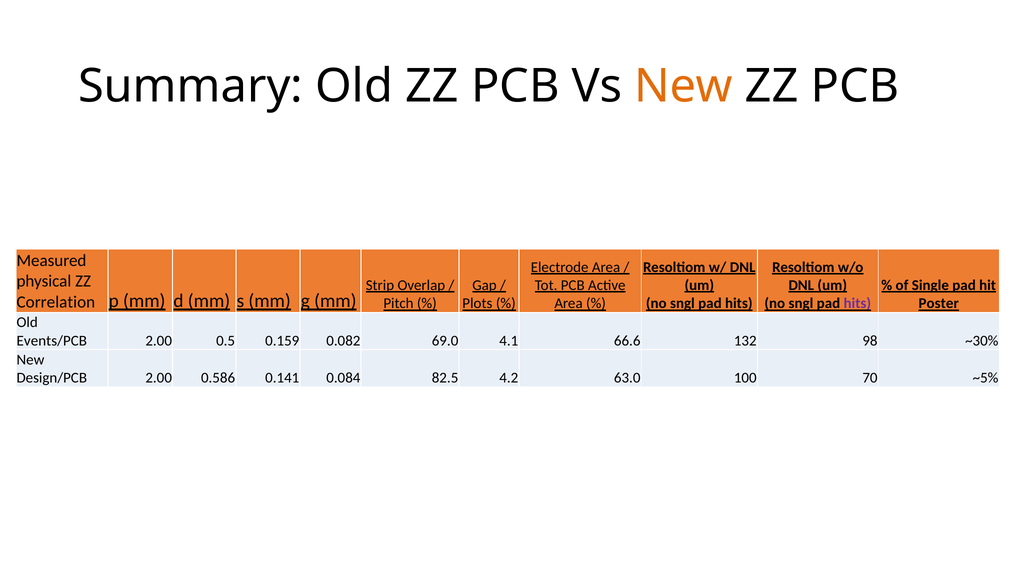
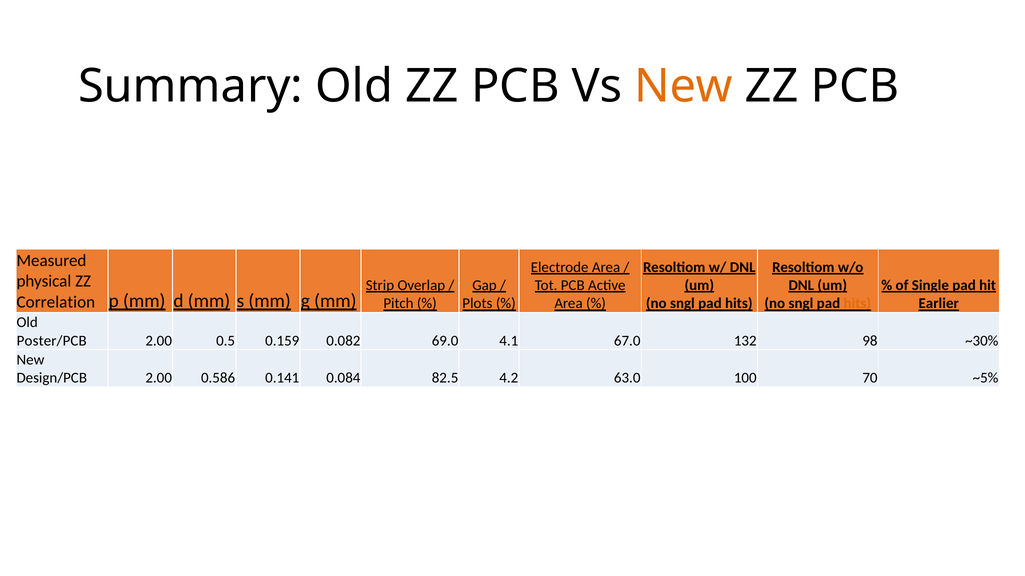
hits at (857, 304) colour: purple -> orange
Poster: Poster -> Earlier
Events/PCB: Events/PCB -> Poster/PCB
66.6: 66.6 -> 67.0
